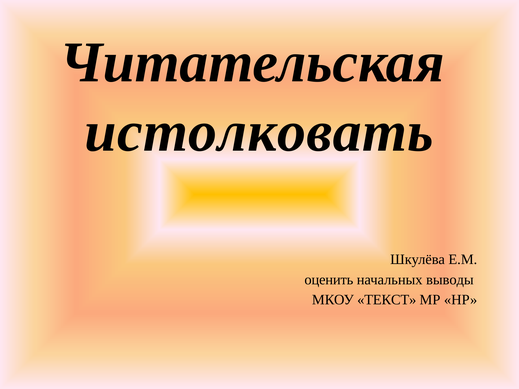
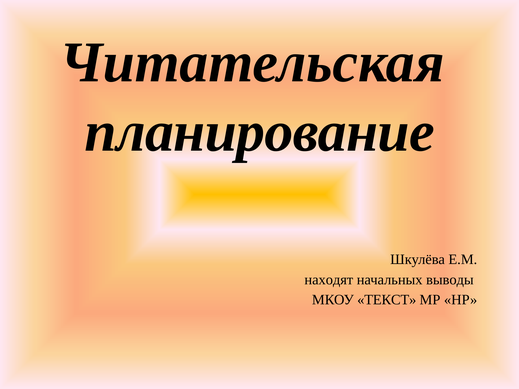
истолковать: истолковать -> планирование
оценить: оценить -> находят
